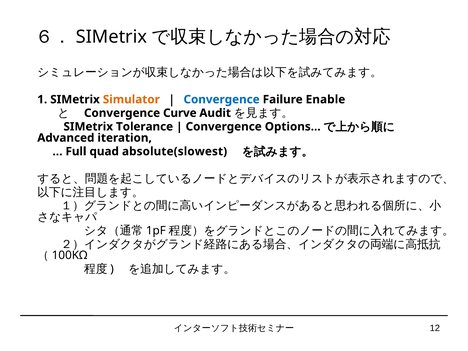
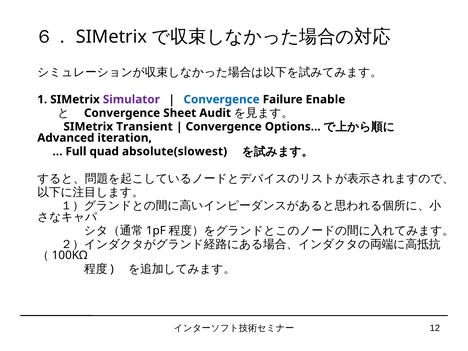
Simulator colour: orange -> purple
Curve: Curve -> Sheet
Tolerance: Tolerance -> Transient
